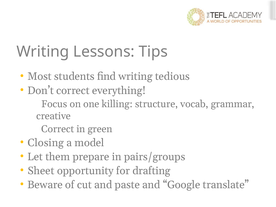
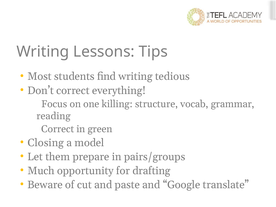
creative: creative -> reading
Sheet: Sheet -> Much
